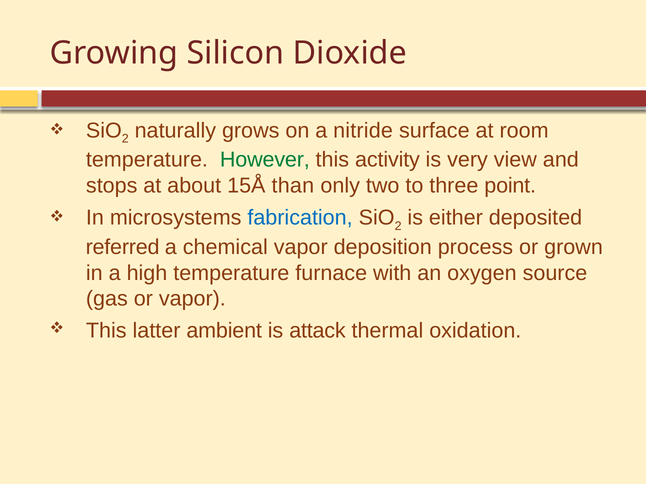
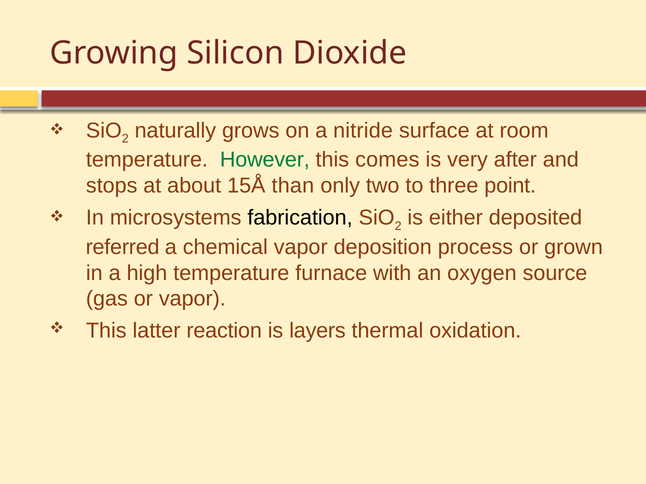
activity: activity -> comes
view: view -> after
fabrication colour: blue -> black
ambient: ambient -> reaction
attack: attack -> layers
